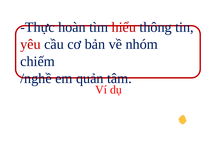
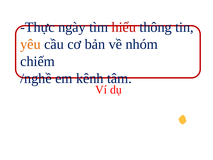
hoàn: hoàn -> ngày
yêu colour: red -> orange
quản: quản -> kênh
